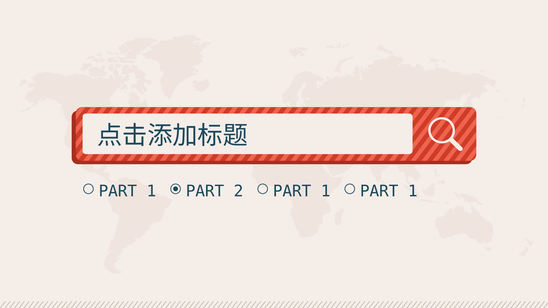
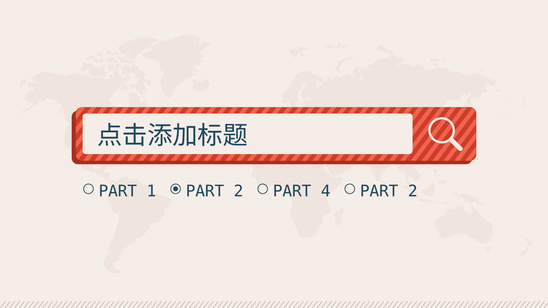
2 PART 1: 1 -> 4
1 at (413, 191): 1 -> 2
